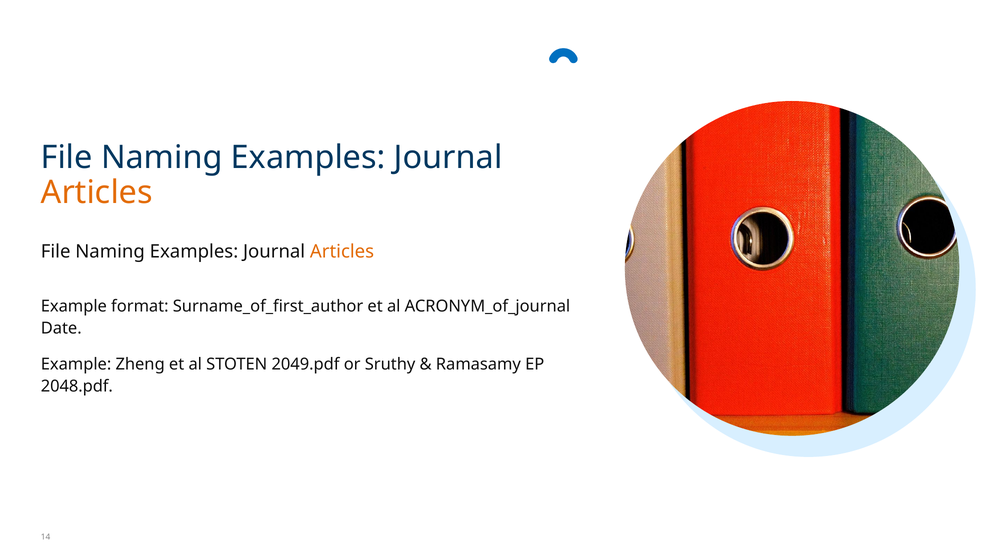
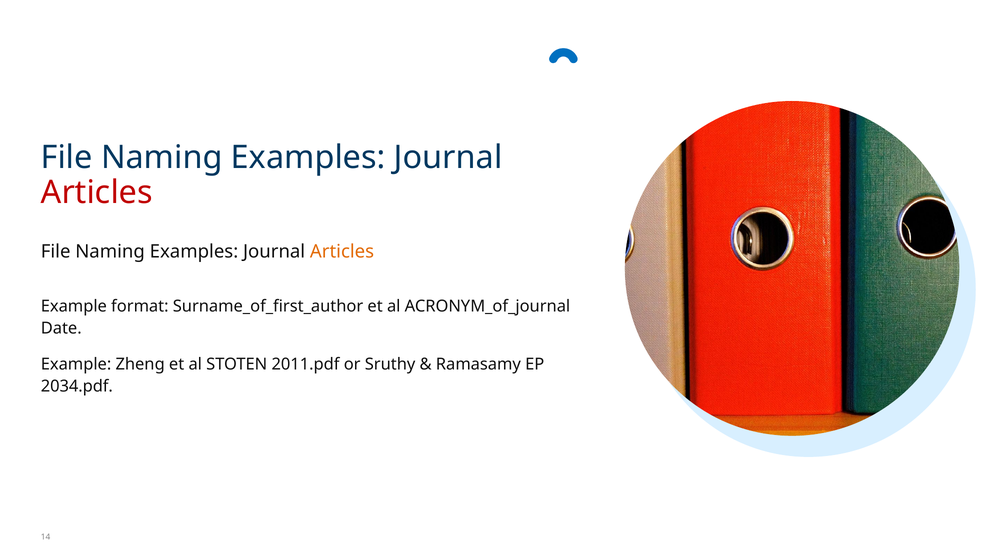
Articles at (97, 192) colour: orange -> red
2049.pdf: 2049.pdf -> 2011.pdf
2048.pdf: 2048.pdf -> 2034.pdf
